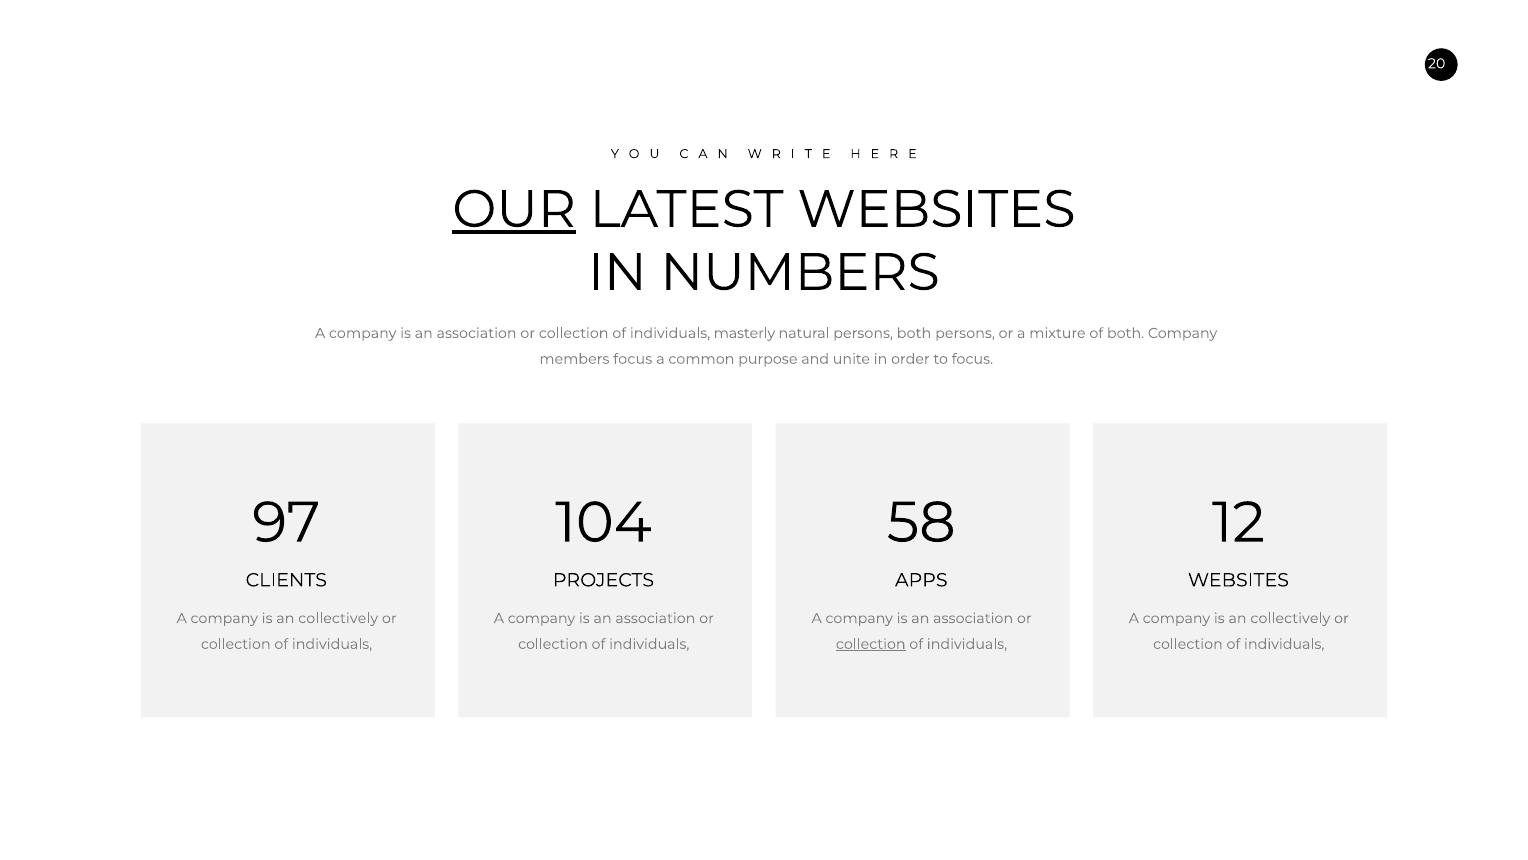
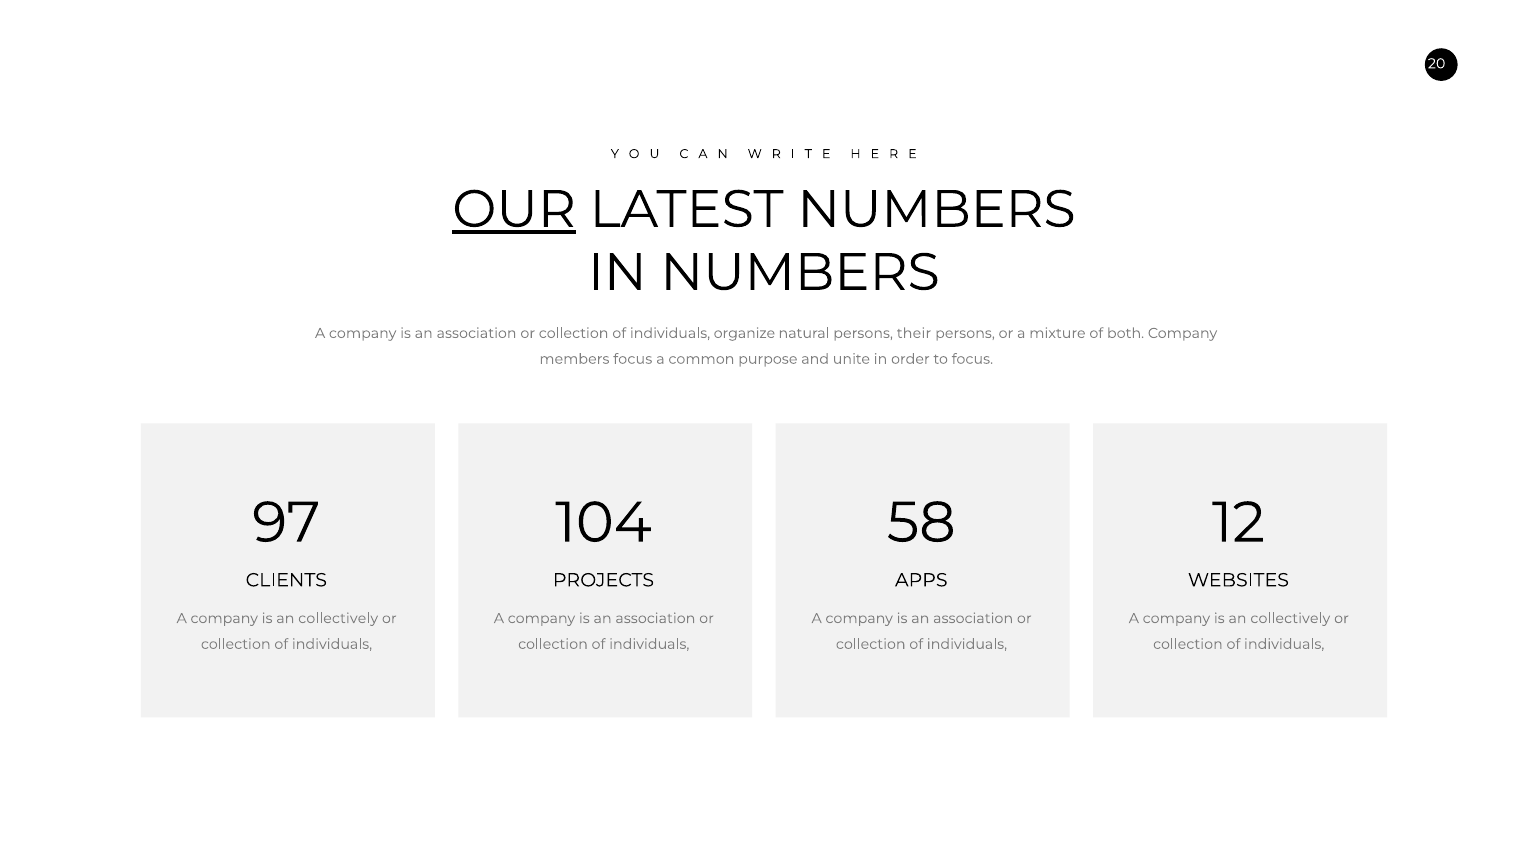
LATEST WEBSITES: WEBSITES -> NUMBERS
masterly: masterly -> organize
persons both: both -> their
collection at (871, 644) underline: present -> none
